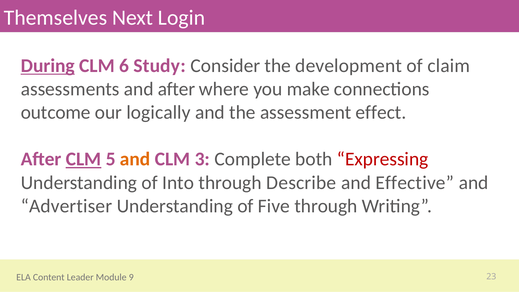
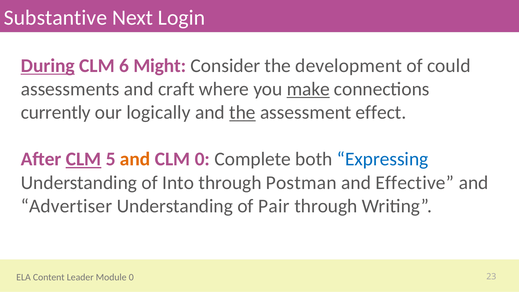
Themselves: Themselves -> Substantive
Study: Study -> Might
claim: claim -> could
and after: after -> craft
make underline: none -> present
outcome: outcome -> currently
the at (242, 112) underline: none -> present
CLM 3: 3 -> 0
Expressing colour: red -> blue
Describe: Describe -> Postman
Five: Five -> Pair
9 at (131, 277): 9 -> 0
